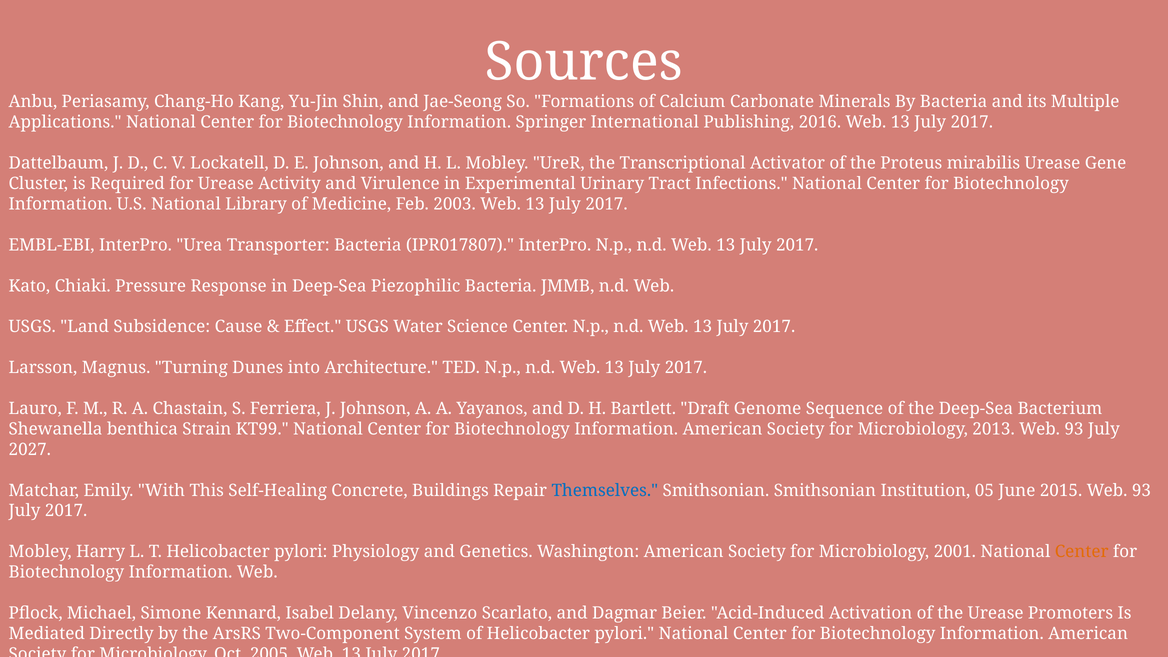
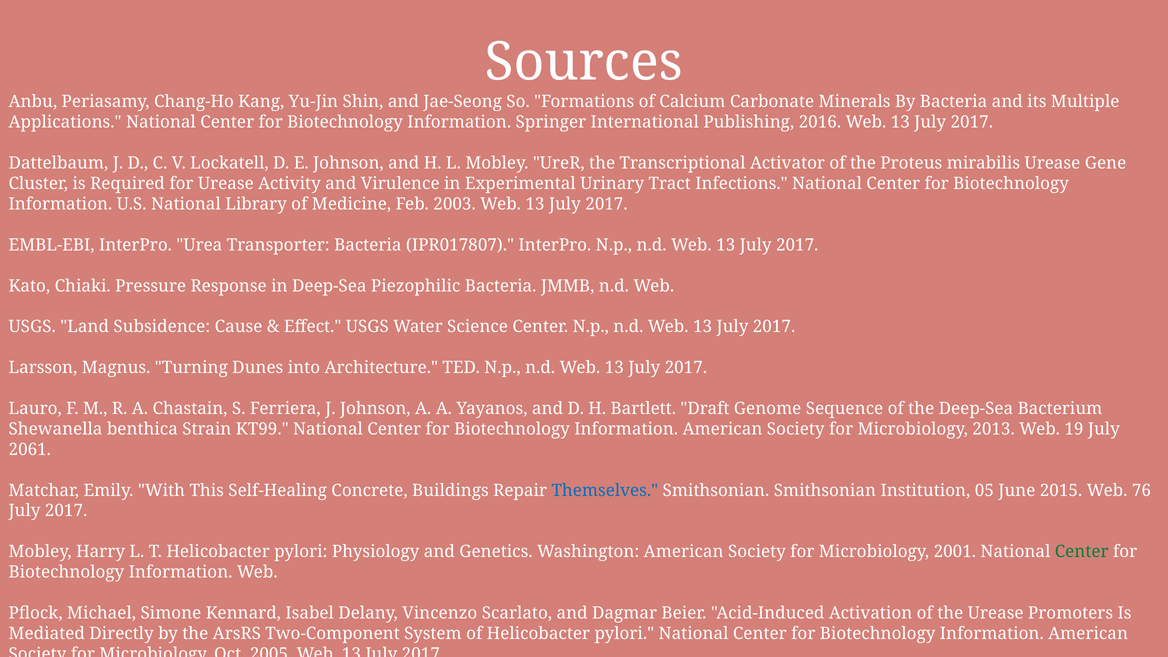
2013 Web 93: 93 -> 19
2027: 2027 -> 2061
2015 Web 93: 93 -> 76
Center at (1082, 552) colour: orange -> green
